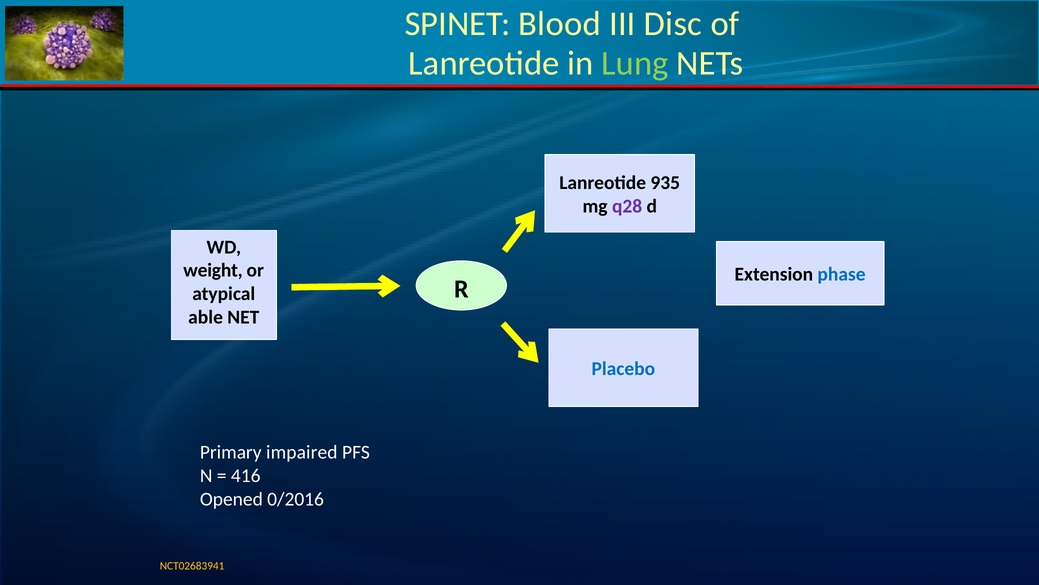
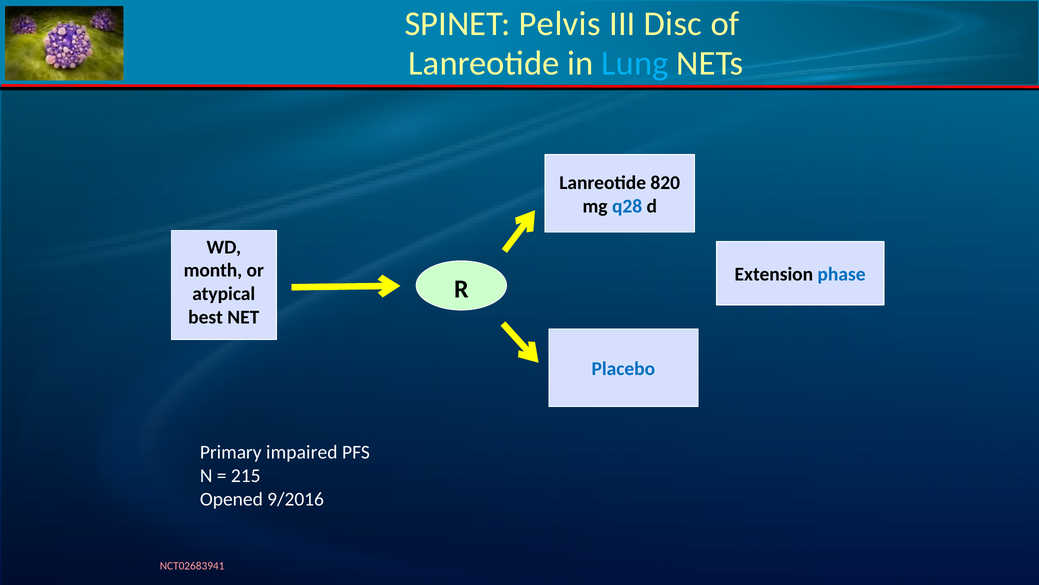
Blood: Blood -> Pelvis
Lung colour: light green -> light blue
935: 935 -> 820
q28 colour: purple -> blue
weight: weight -> month
able: able -> best
416: 416 -> 215
0/2016: 0/2016 -> 9/2016
NCT02683941 colour: yellow -> pink
